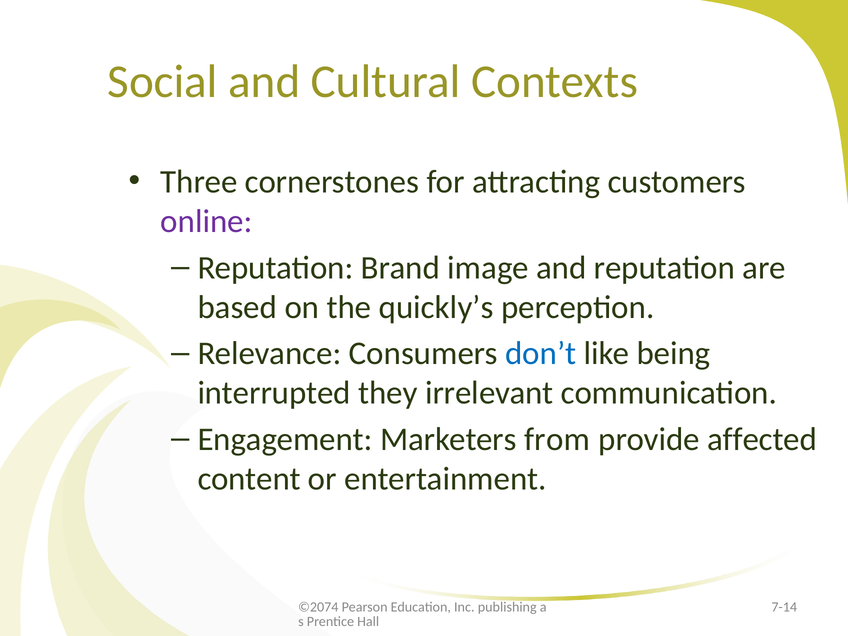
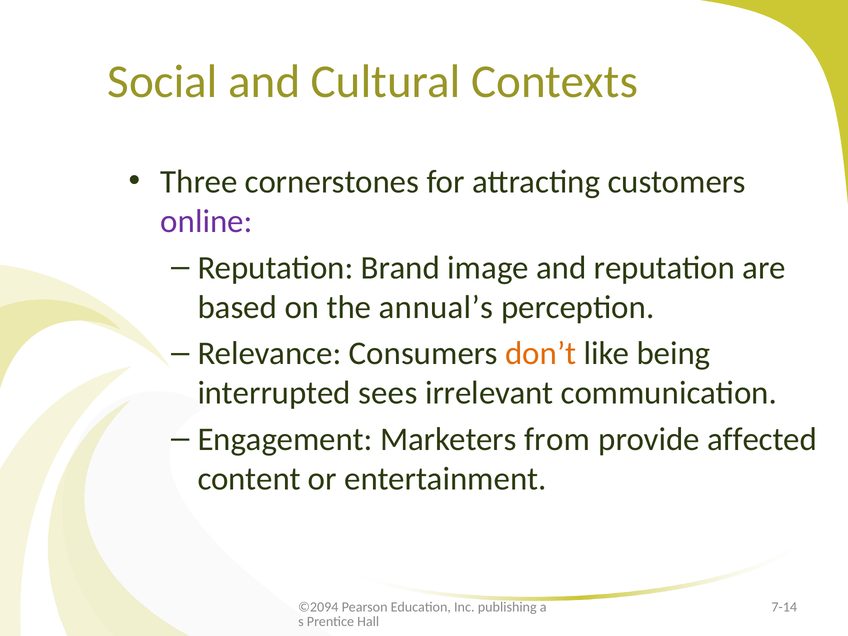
quickly’s: quickly’s -> annual’s
don’t colour: blue -> orange
they: they -> sees
©2074: ©2074 -> ©2094
